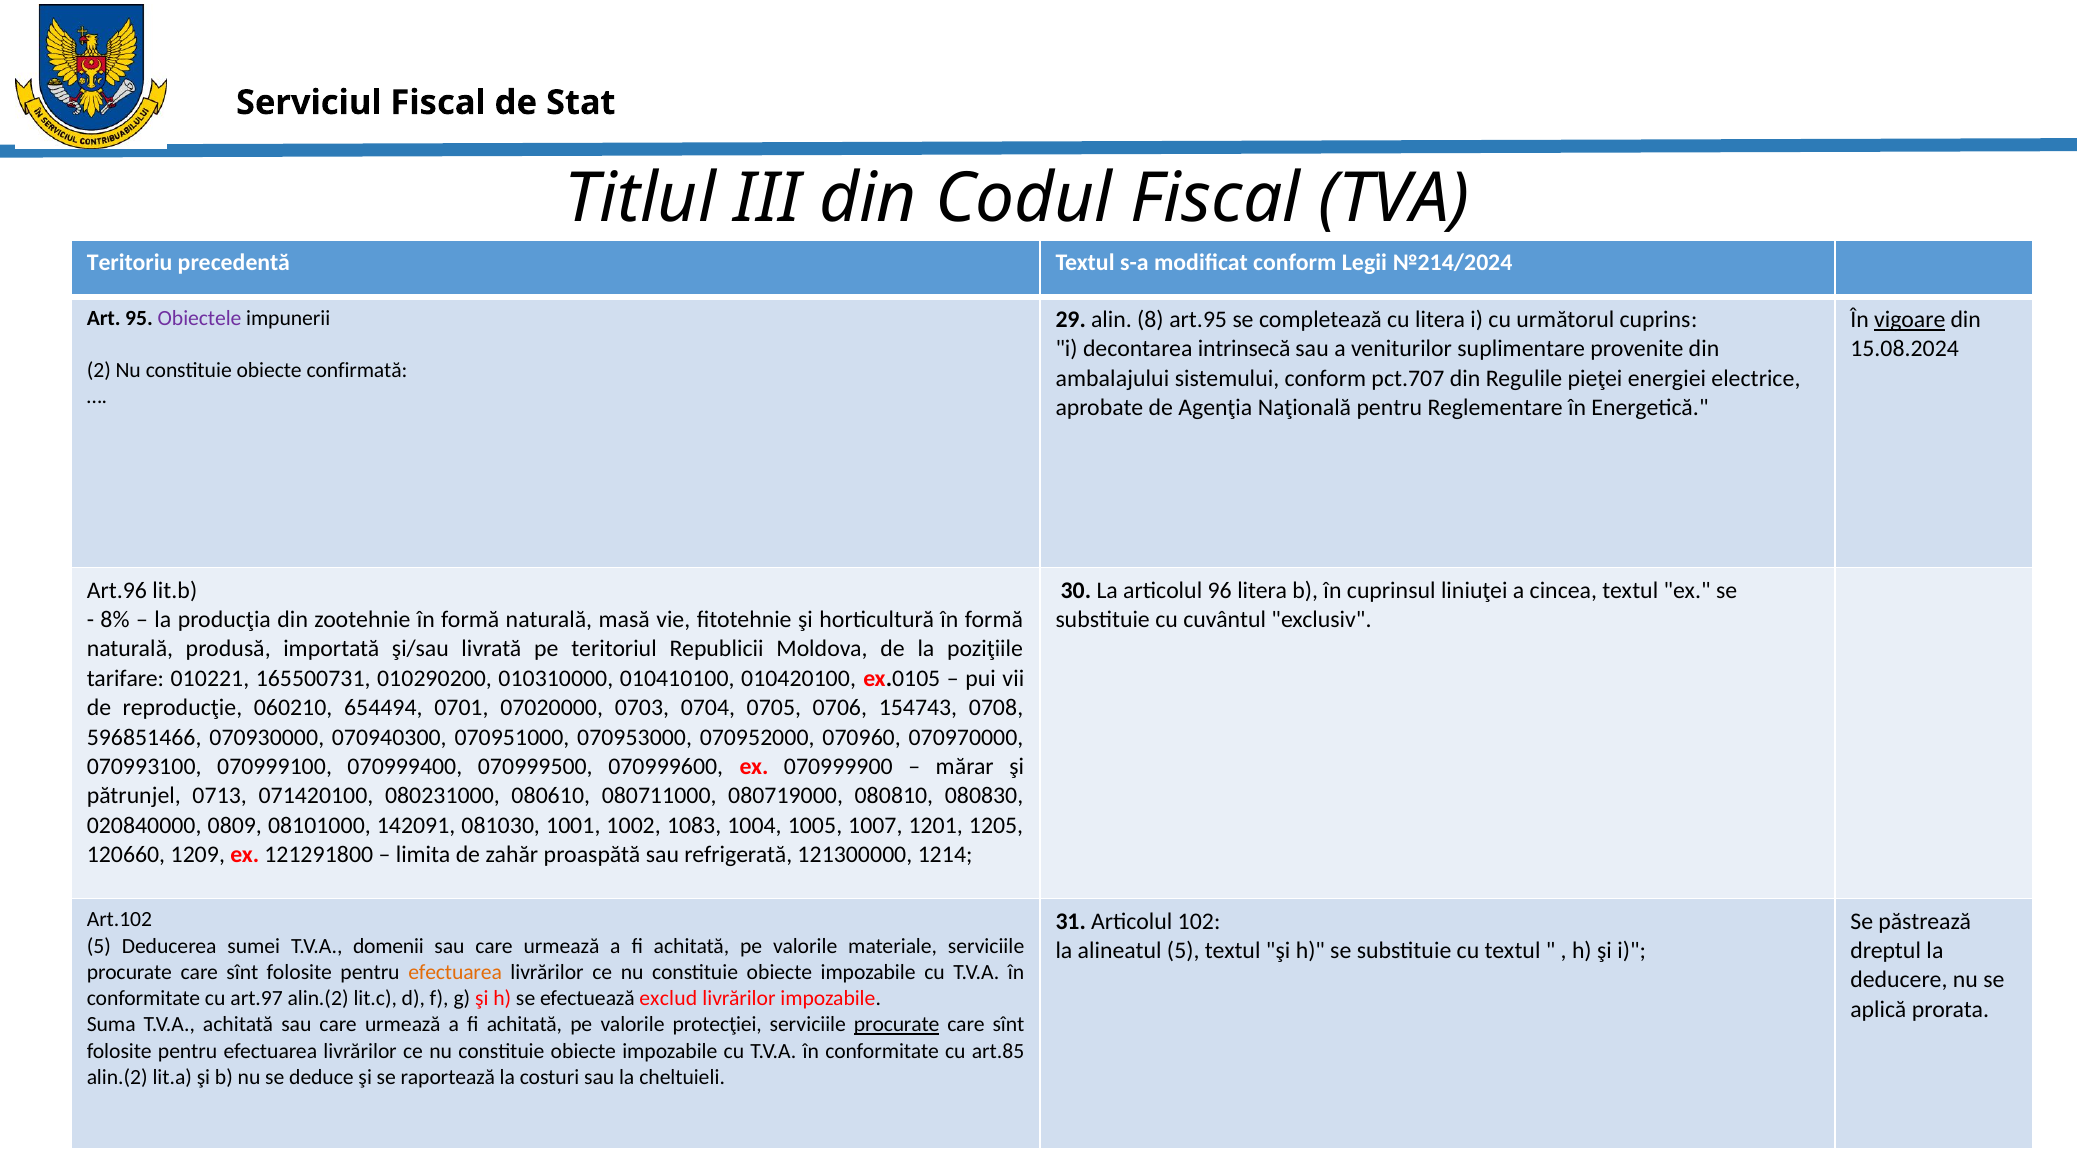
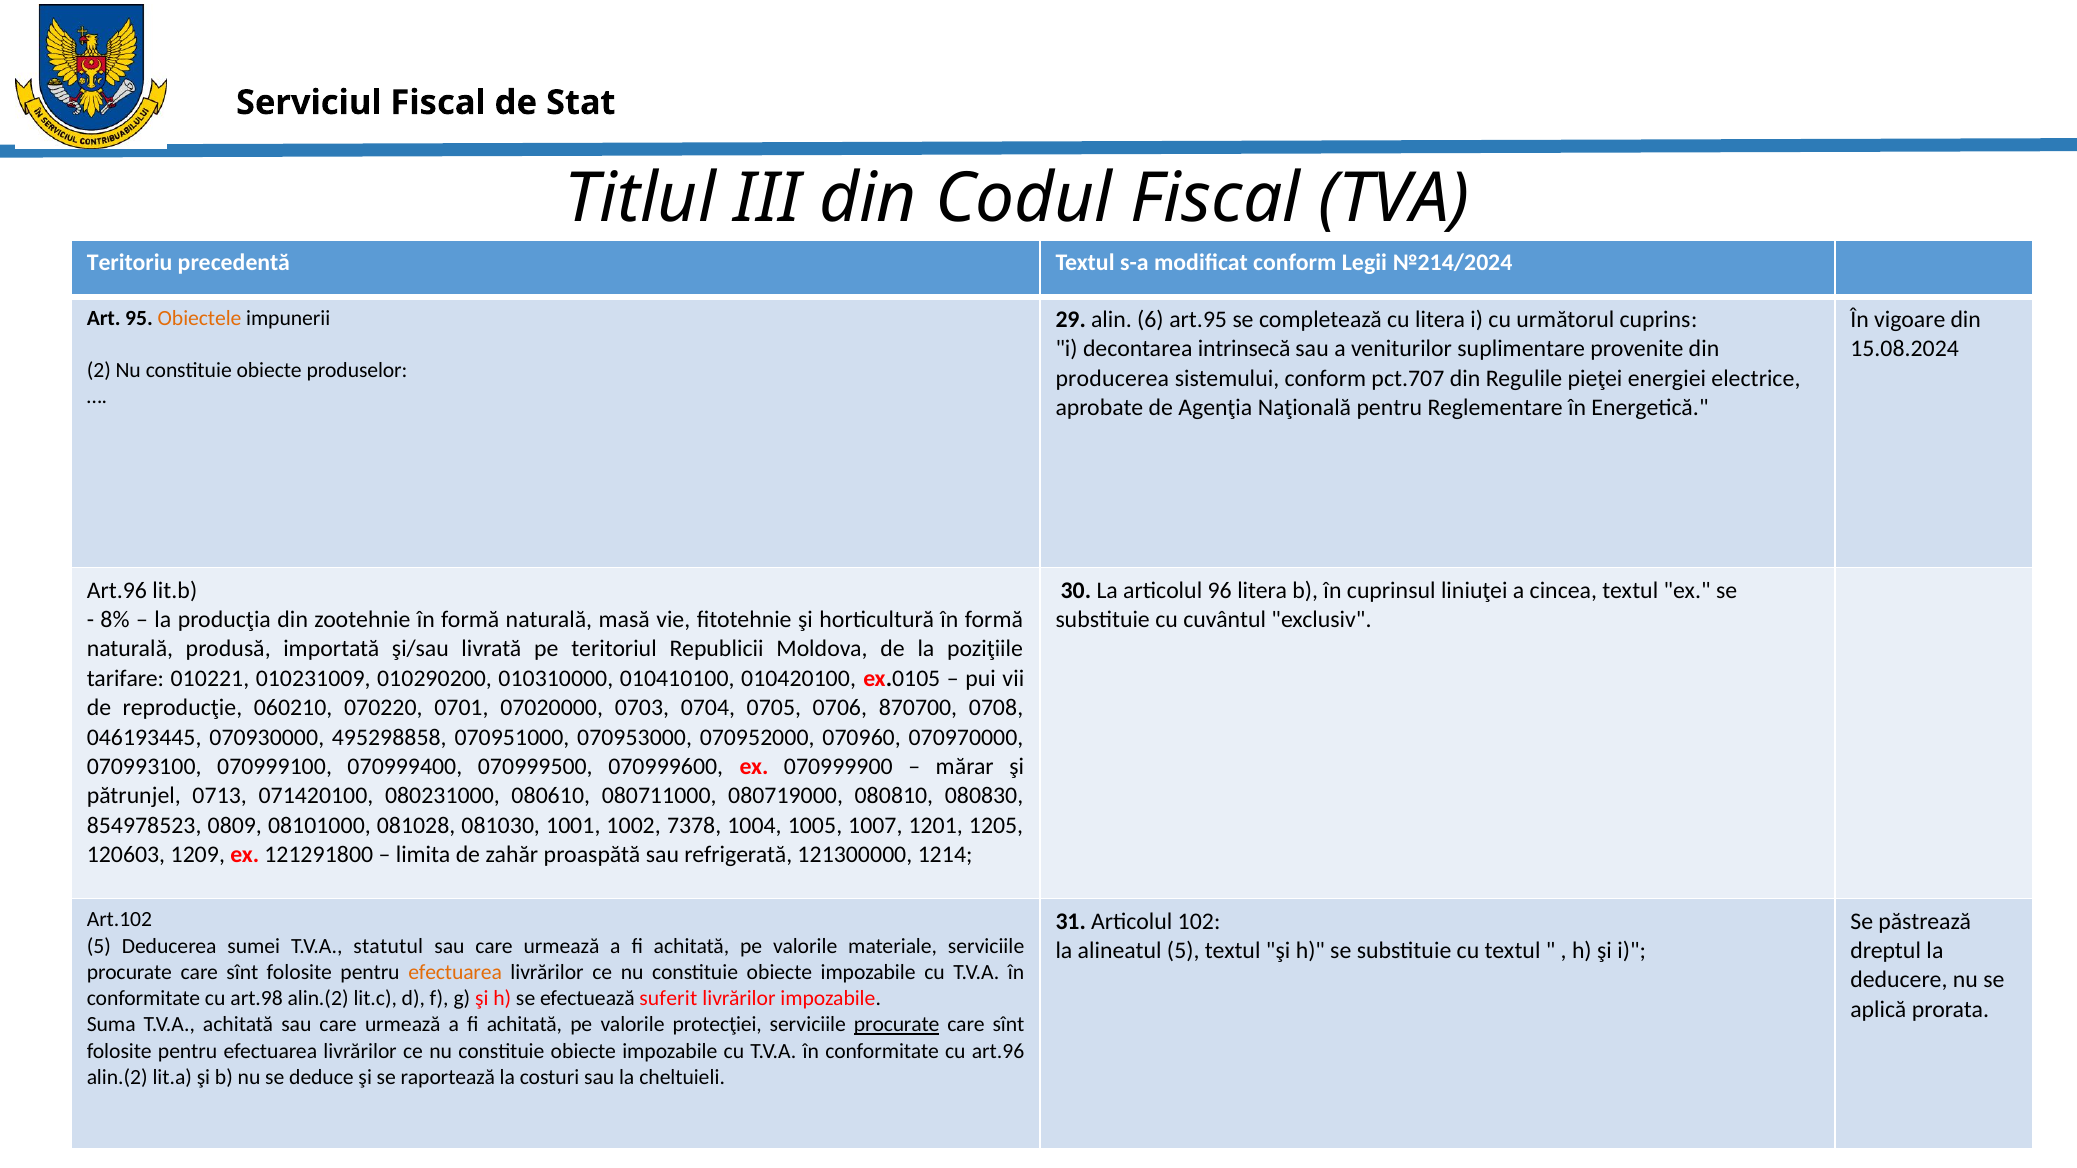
Obiectele colour: purple -> orange
8: 8 -> 6
vigoare underline: present -> none
confirmată: confirmată -> produselor
ambalajului: ambalajului -> producerea
165500731: 165500731 -> 010231009
654494: 654494 -> 070220
154743: 154743 -> 870700
596851466: 596851466 -> 046193445
070940300: 070940300 -> 495298858
020840000: 020840000 -> 854978523
142091: 142091 -> 081028
1083: 1083 -> 7378
120660: 120660 -> 120603
domenii: domenii -> statutul
art.97: art.97 -> art.98
exclud: exclud -> suferit
cu art.85: art.85 -> art.96
